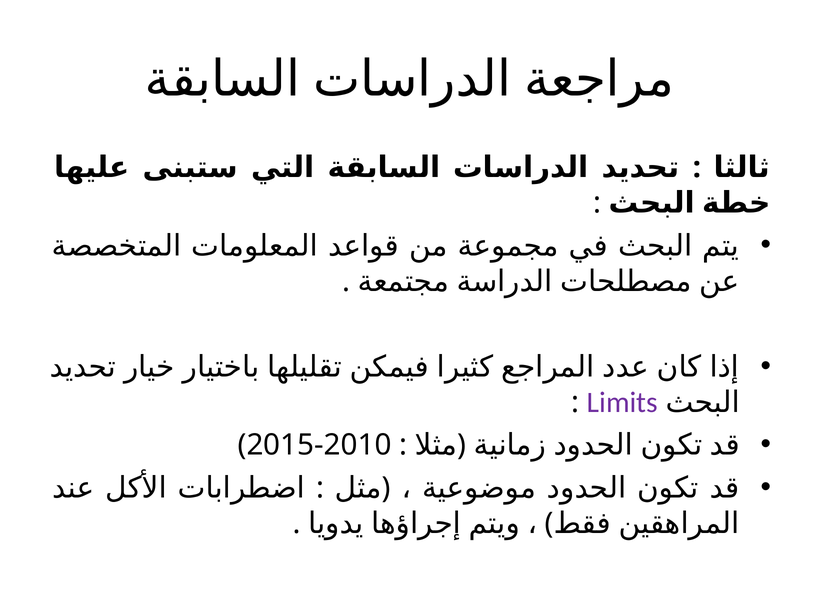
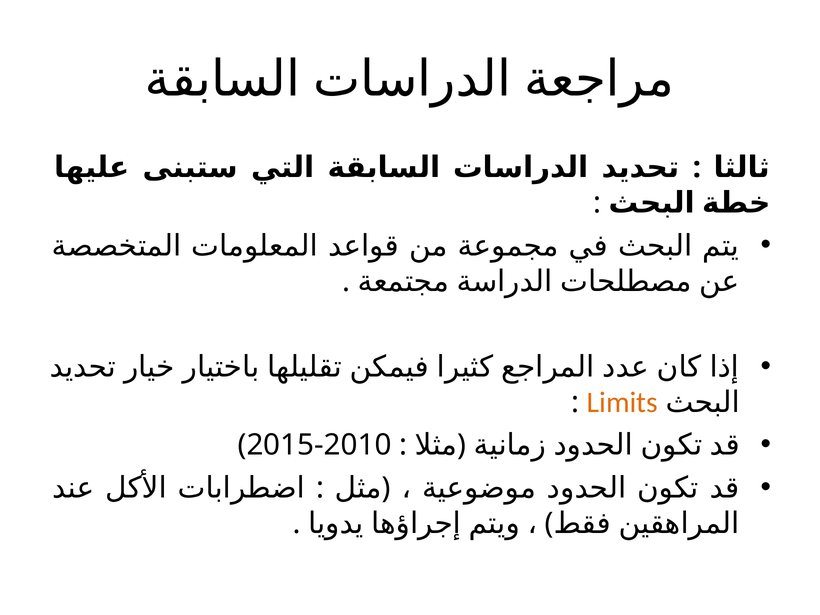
Limits colour: purple -> orange
